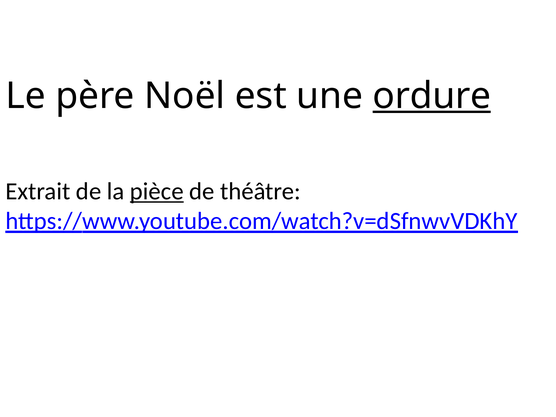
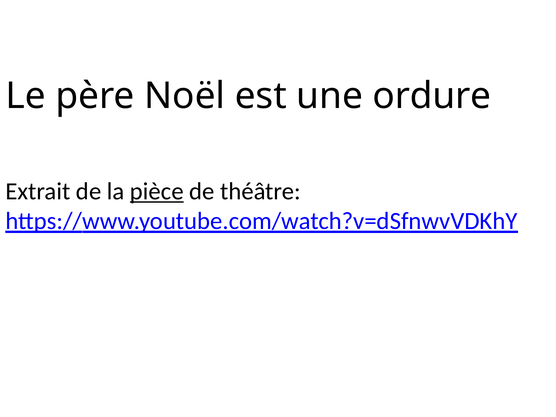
ordure underline: present -> none
